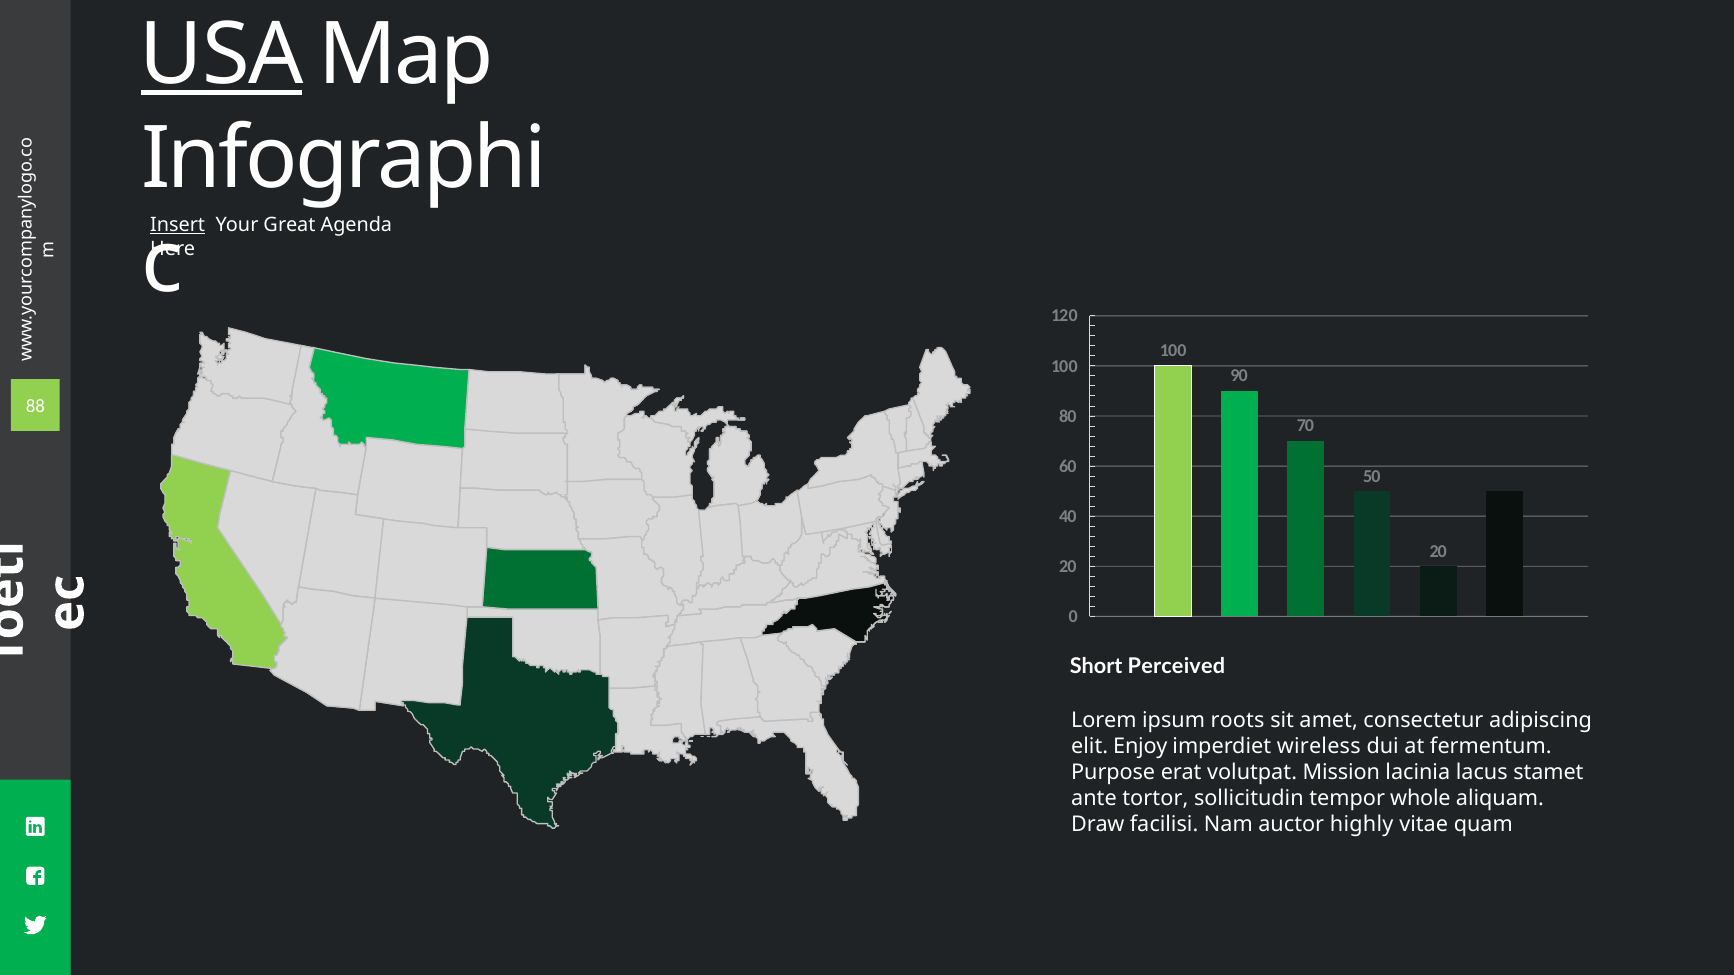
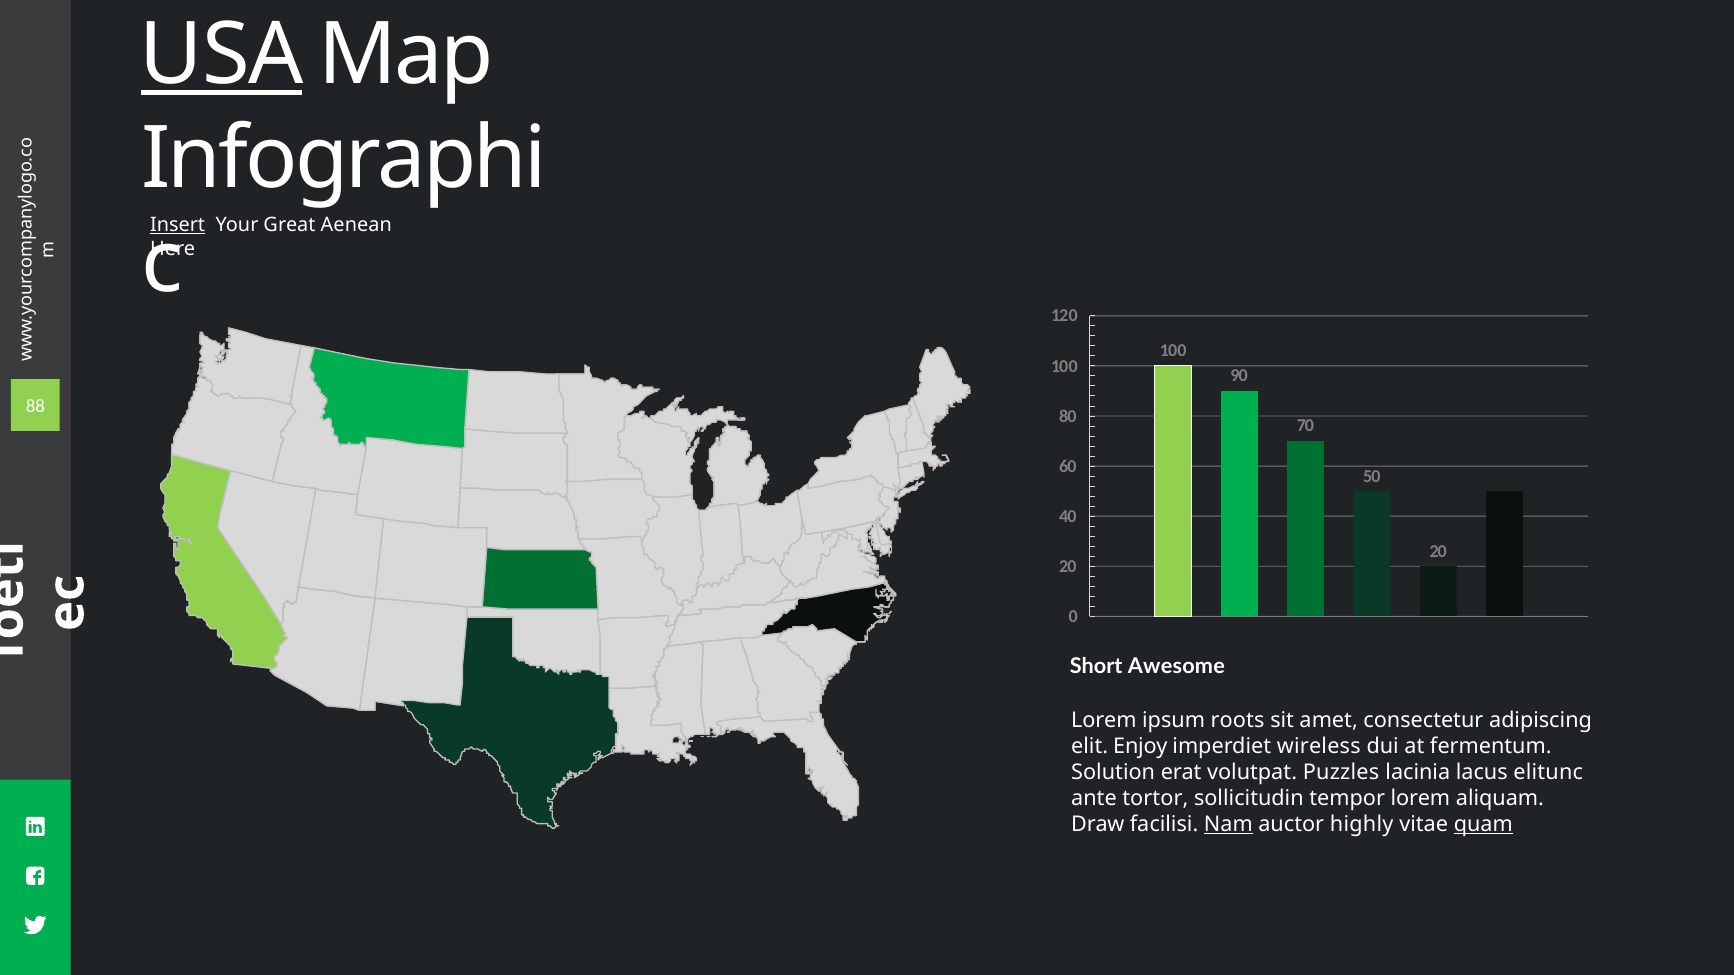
Agenda: Agenda -> Aenean
Perceived: Perceived -> Awesome
Purpose: Purpose -> Solution
Mission: Mission -> Puzzles
stamet: stamet -> elitunc
tempor whole: whole -> lorem
Nam underline: none -> present
quam underline: none -> present
